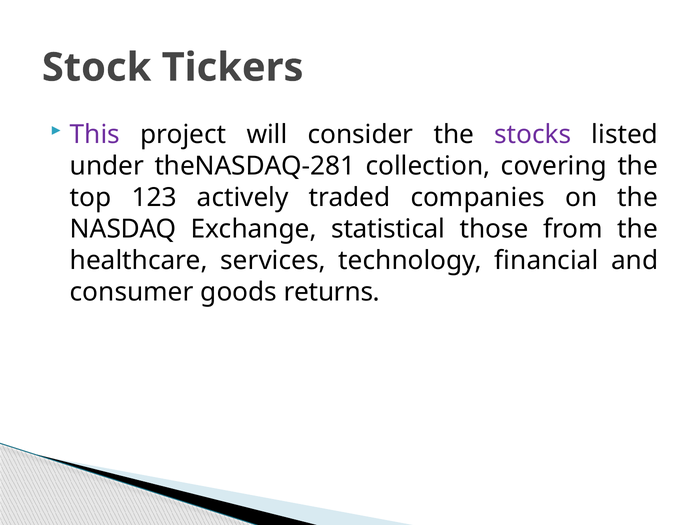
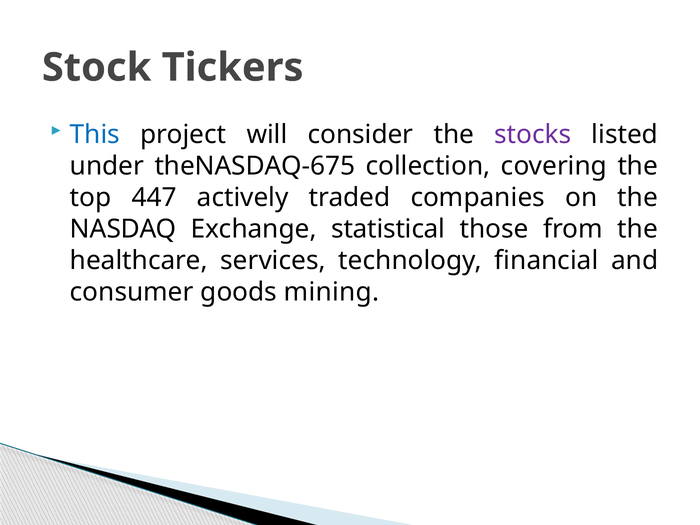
This colour: purple -> blue
theNASDAQ-281: theNASDAQ-281 -> theNASDAQ-675
123: 123 -> 447
returns: returns -> mining
